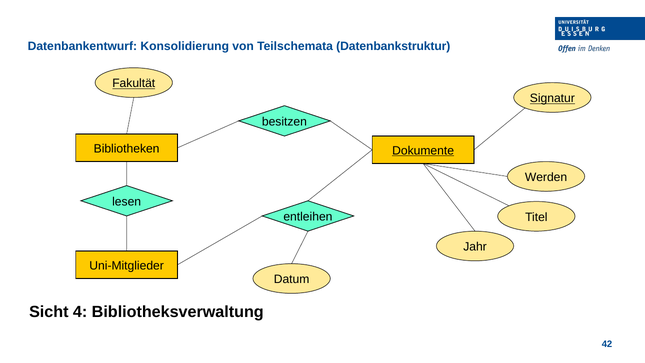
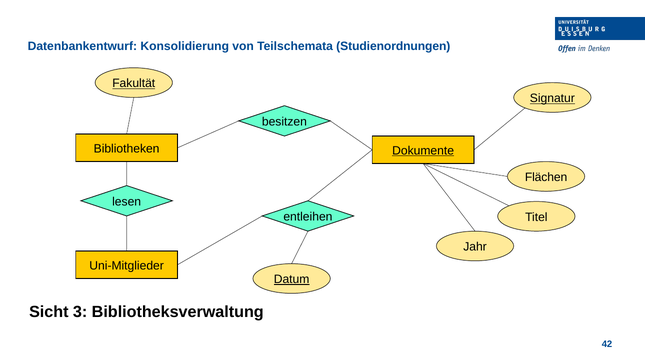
Datenbankstruktur: Datenbankstruktur -> Studienordnungen
Werden: Werden -> Flächen
Datum underline: none -> present
4: 4 -> 3
